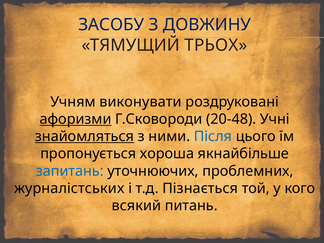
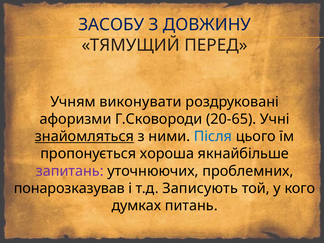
ТРЬОХ: ТРЬОХ -> ПЕРЕД
афоризми underline: present -> none
20-48: 20-48 -> 20-65
запитань colour: blue -> purple
журналістських: журналістських -> понарозказував
Пізнається: Пізнається -> Записують
всякий: всякий -> думках
